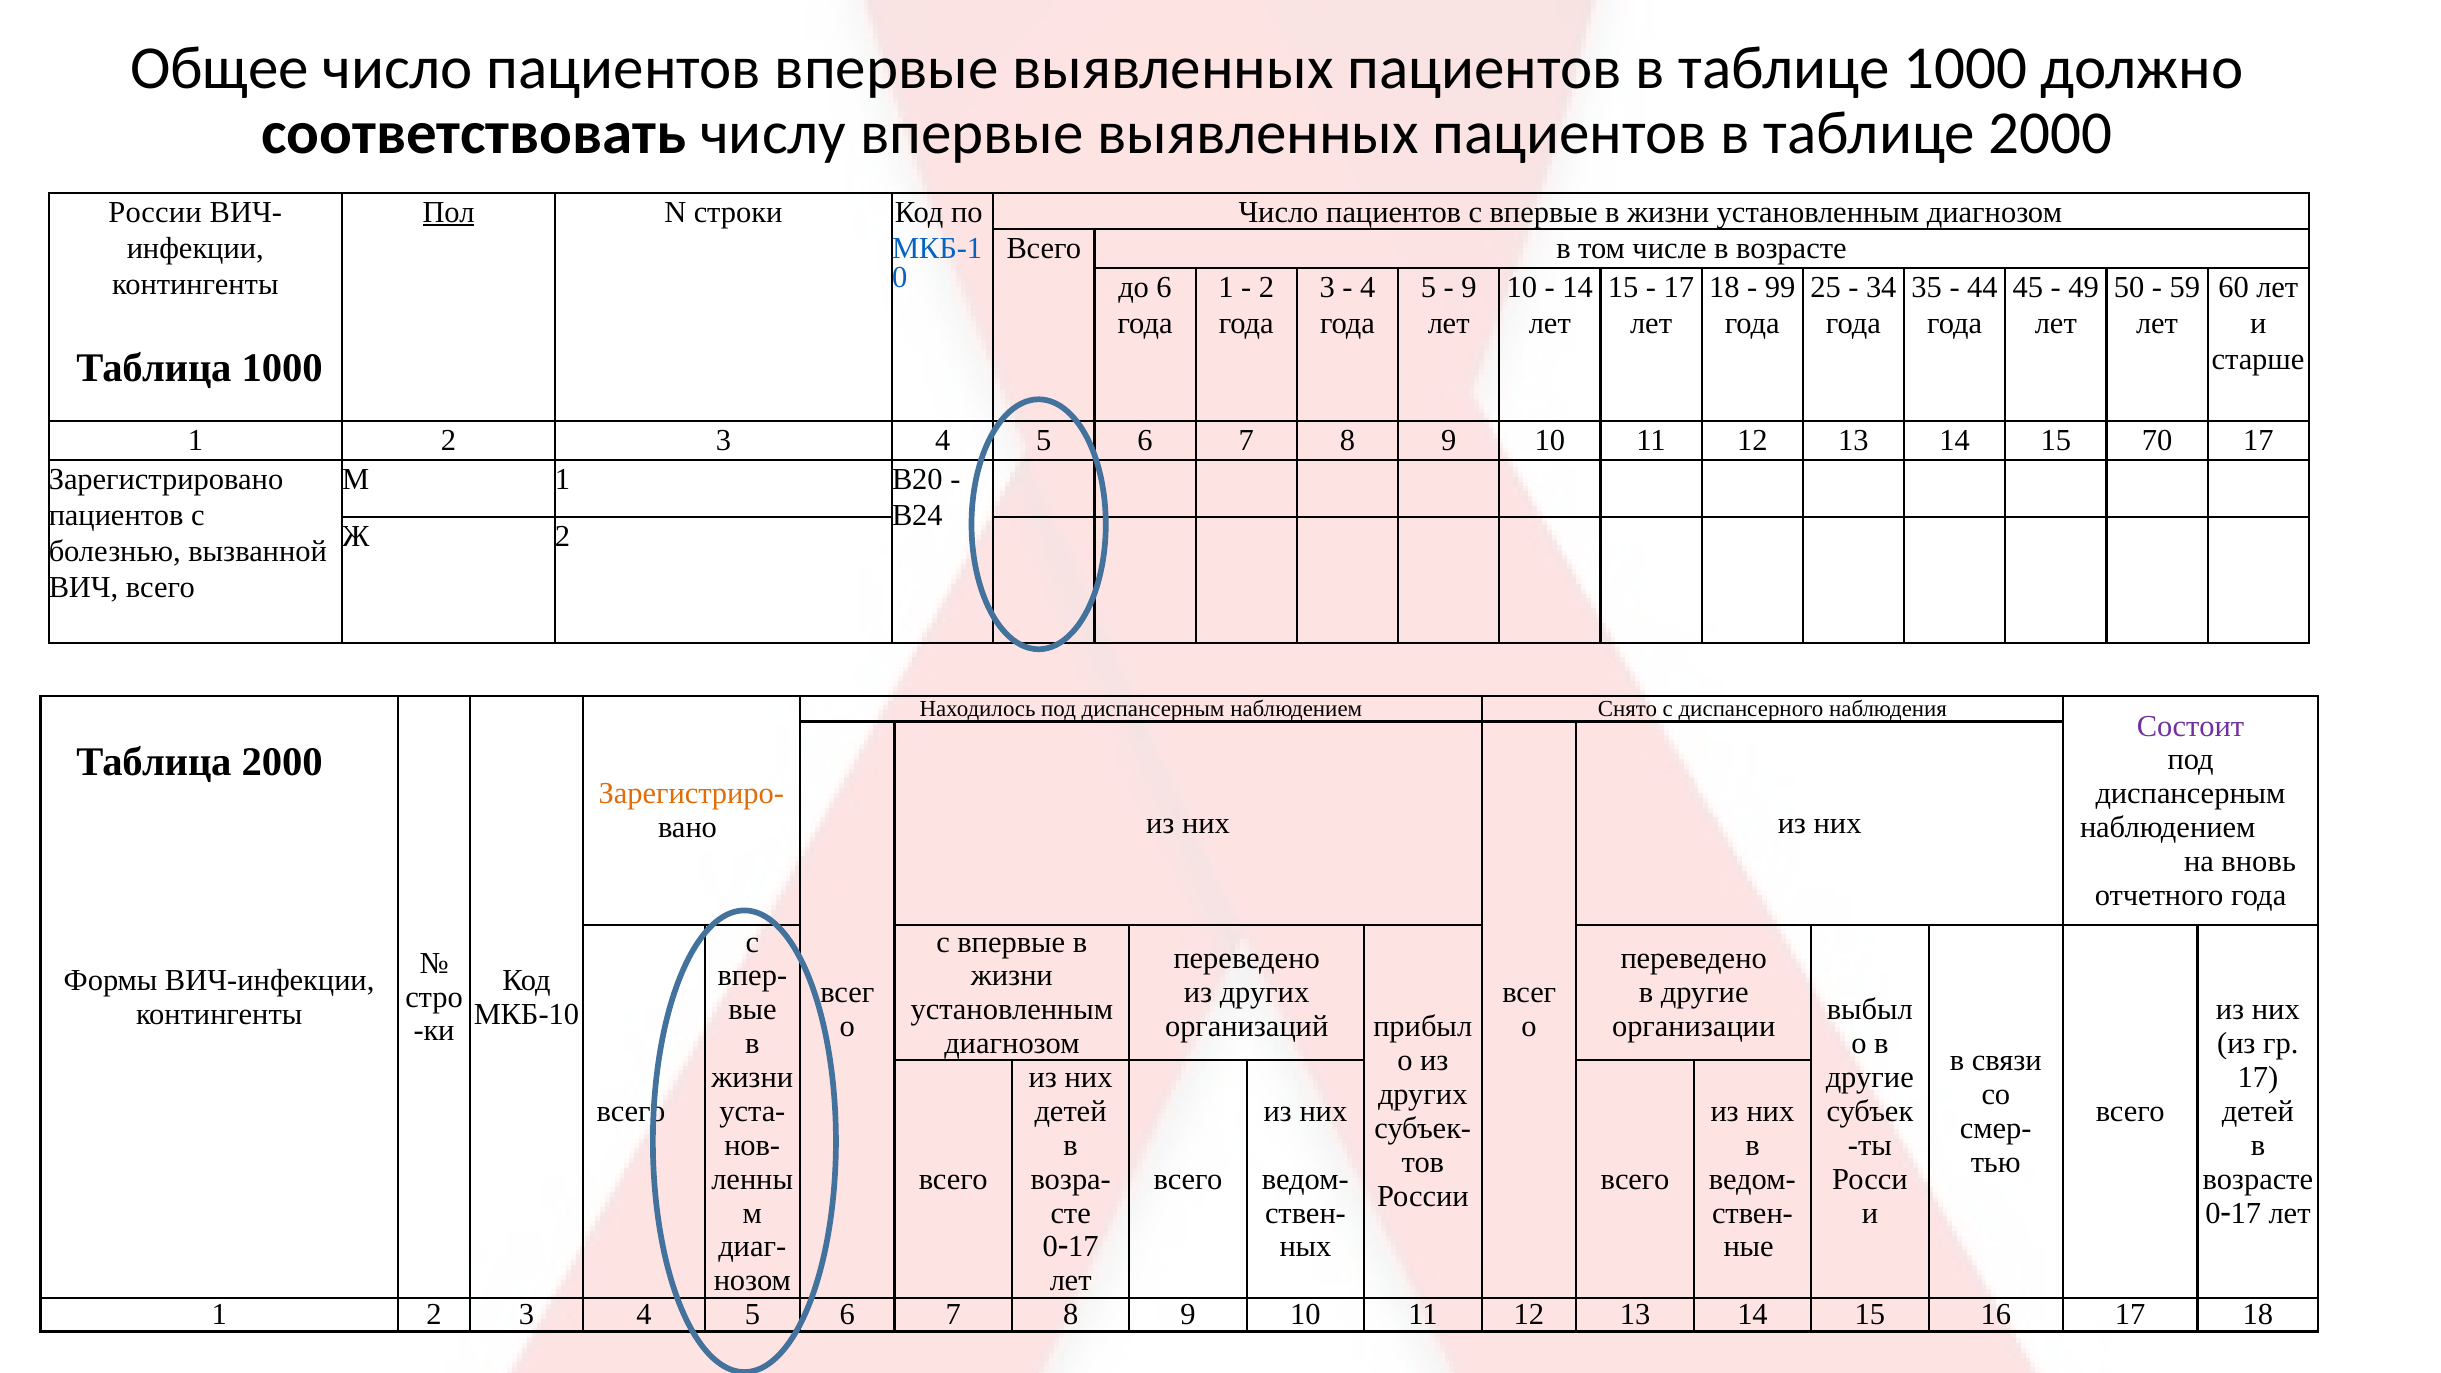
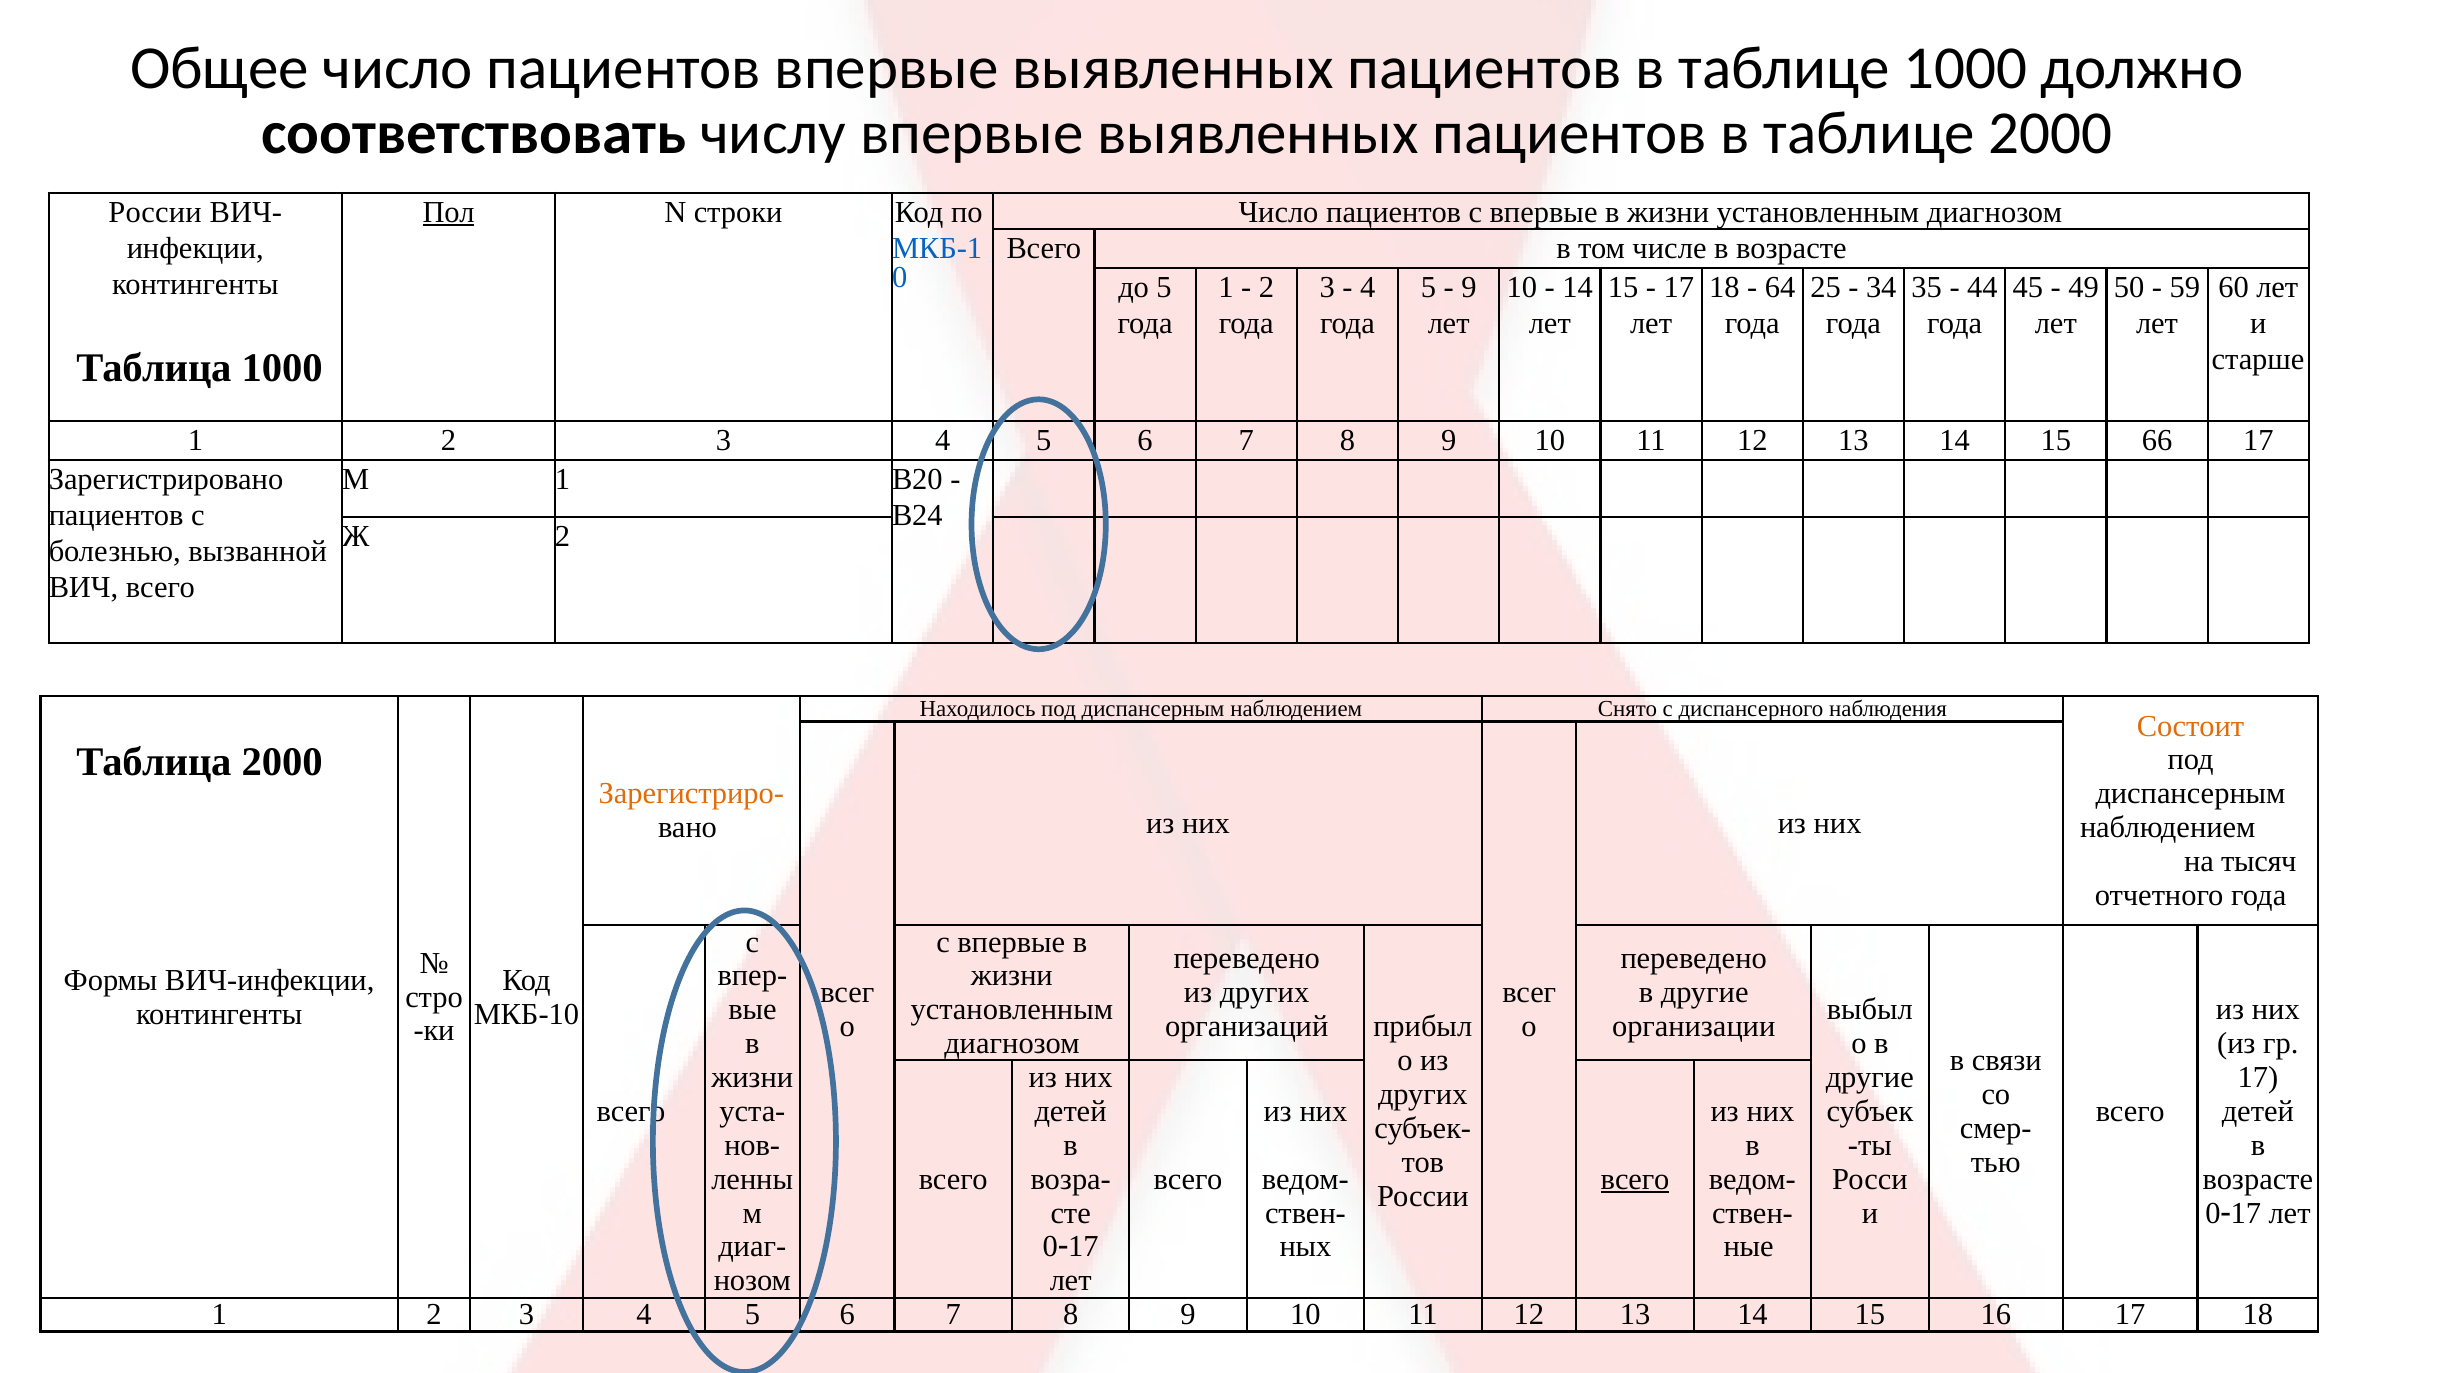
до 6: 6 -> 5
99: 99 -> 64
70: 70 -> 66
Состоит colour: purple -> orange
вновь: вновь -> тысяч
всего at (1635, 1179) underline: none -> present
